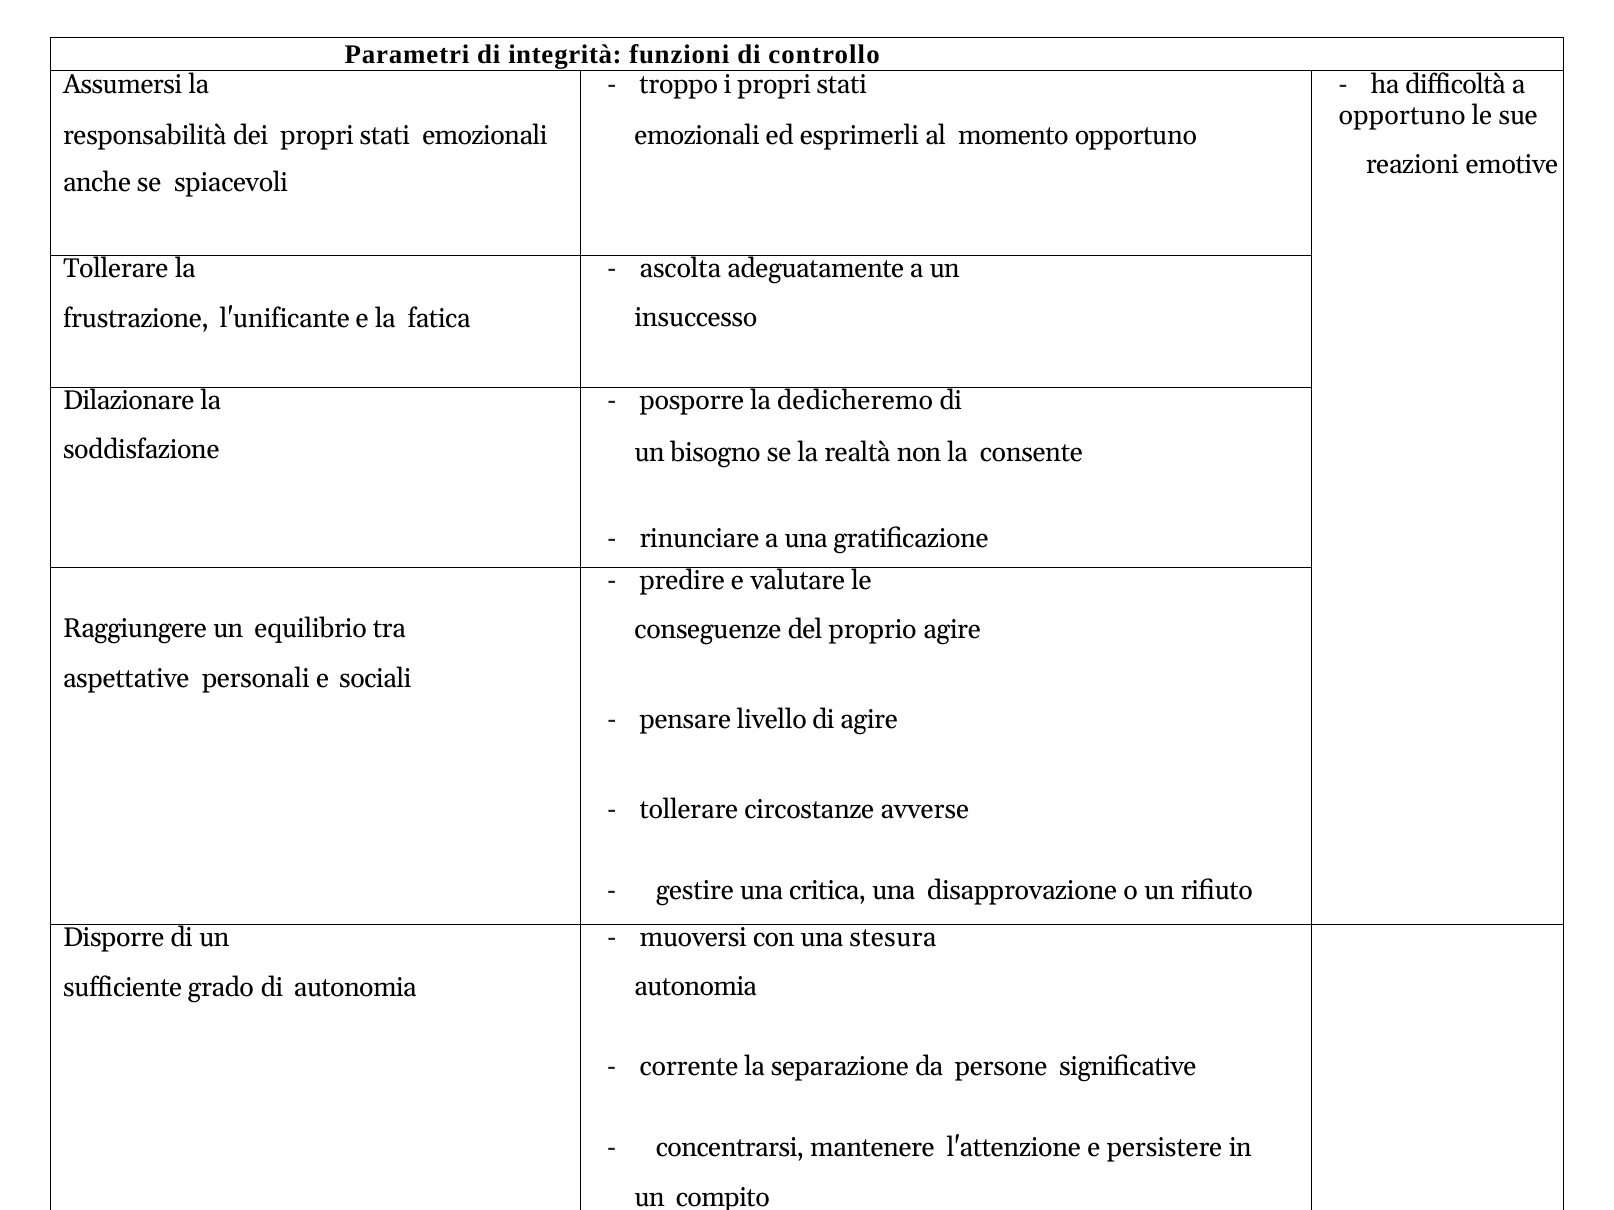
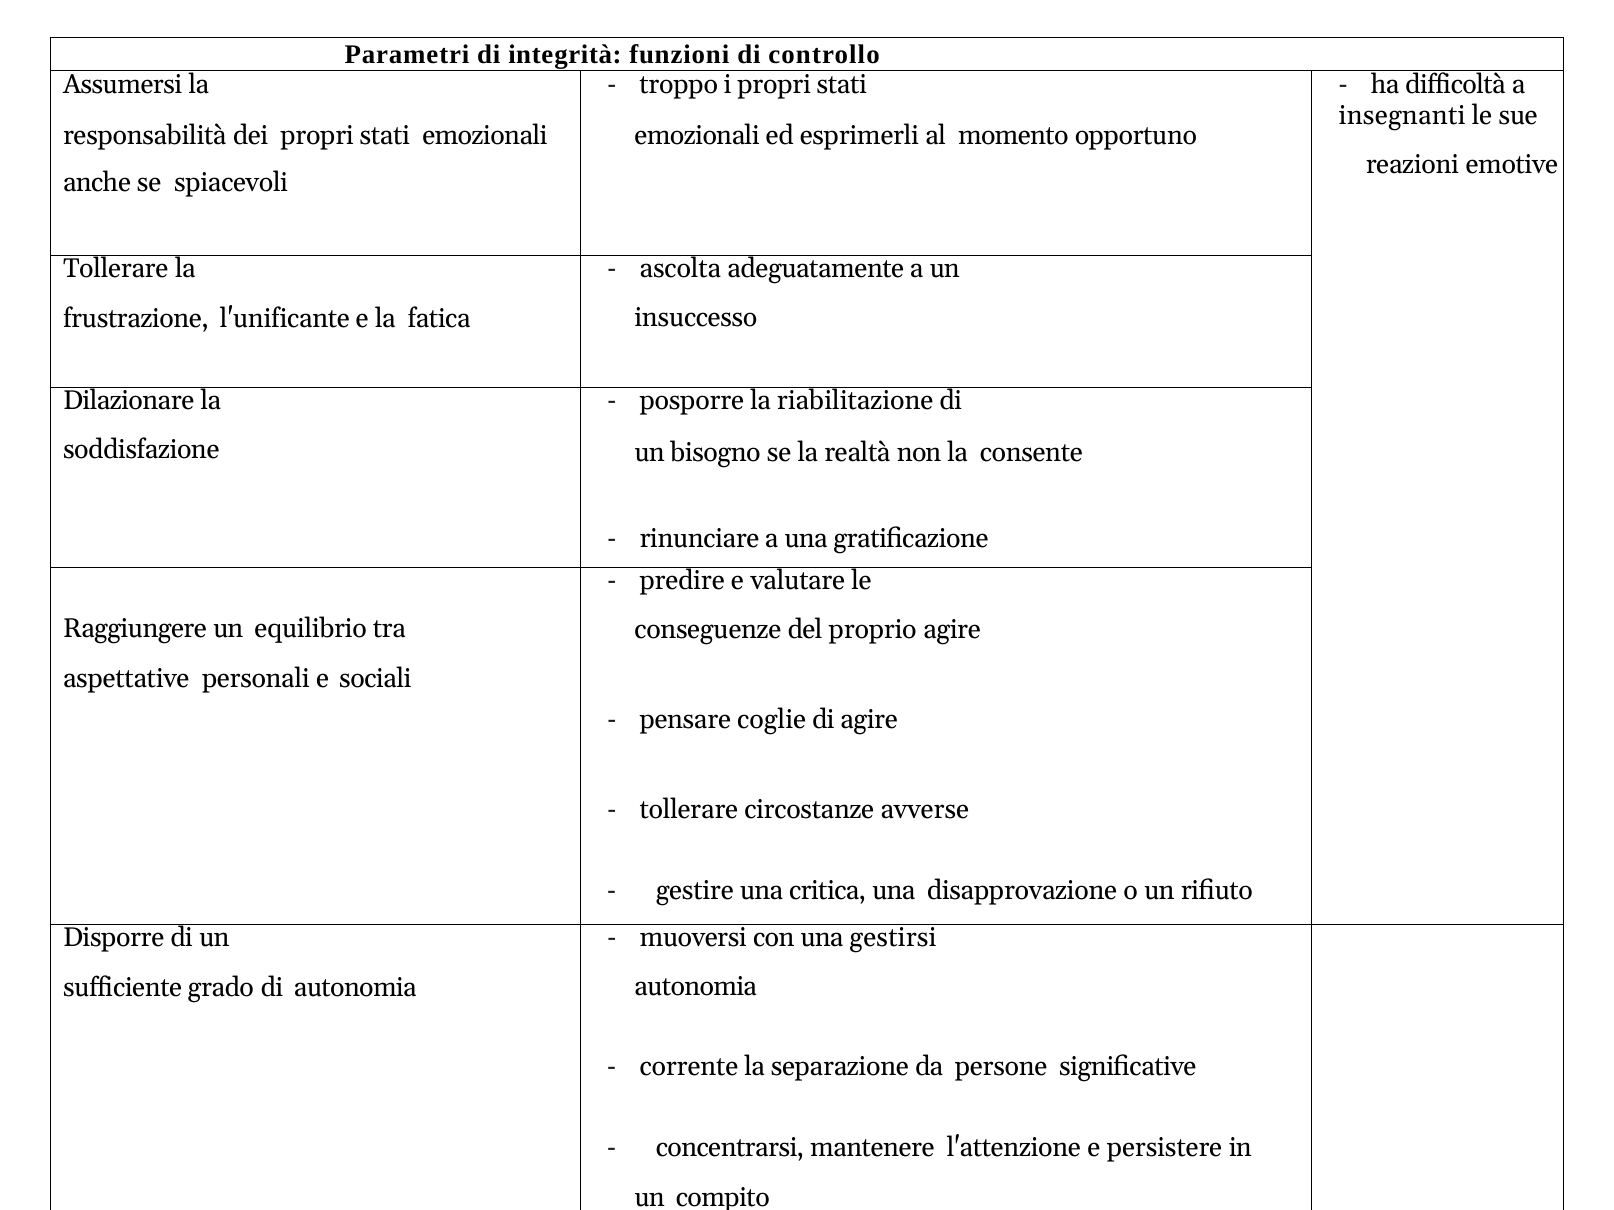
opportuno at (1402, 116): opportuno -> insegnanti
dedicheremo: dedicheremo -> riabilitazione
livello: livello -> coglie
stesura: stesura -> gestirsi
